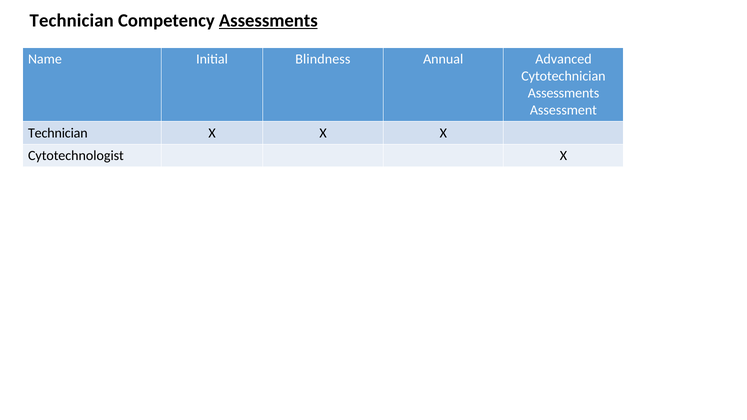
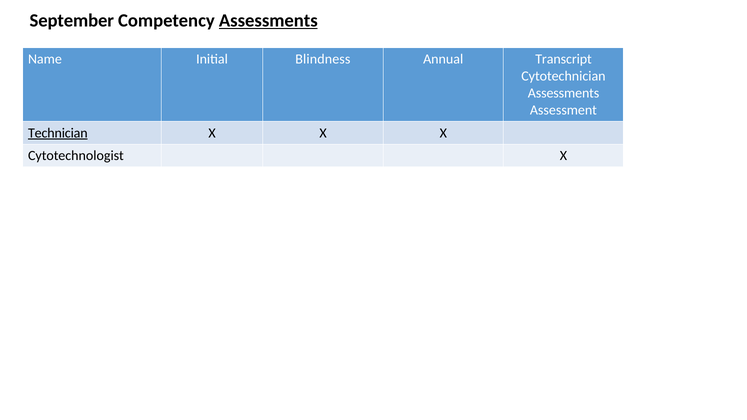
Technician at (72, 21): Technician -> September
Advanced: Advanced -> Transcript
Technician at (58, 133) underline: none -> present
